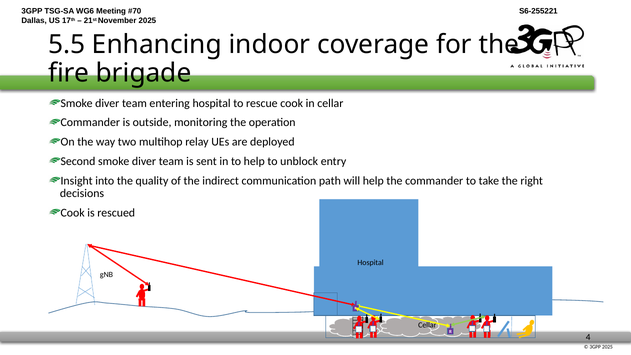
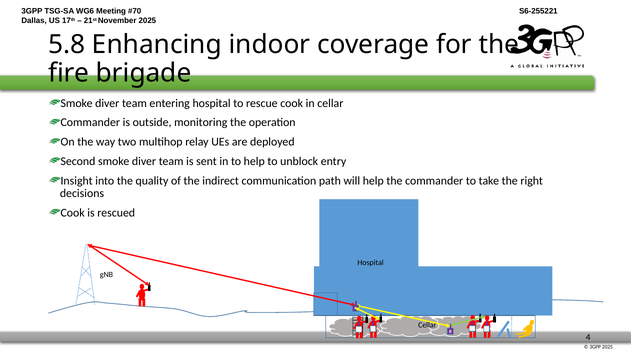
5.5: 5.5 -> 5.8
